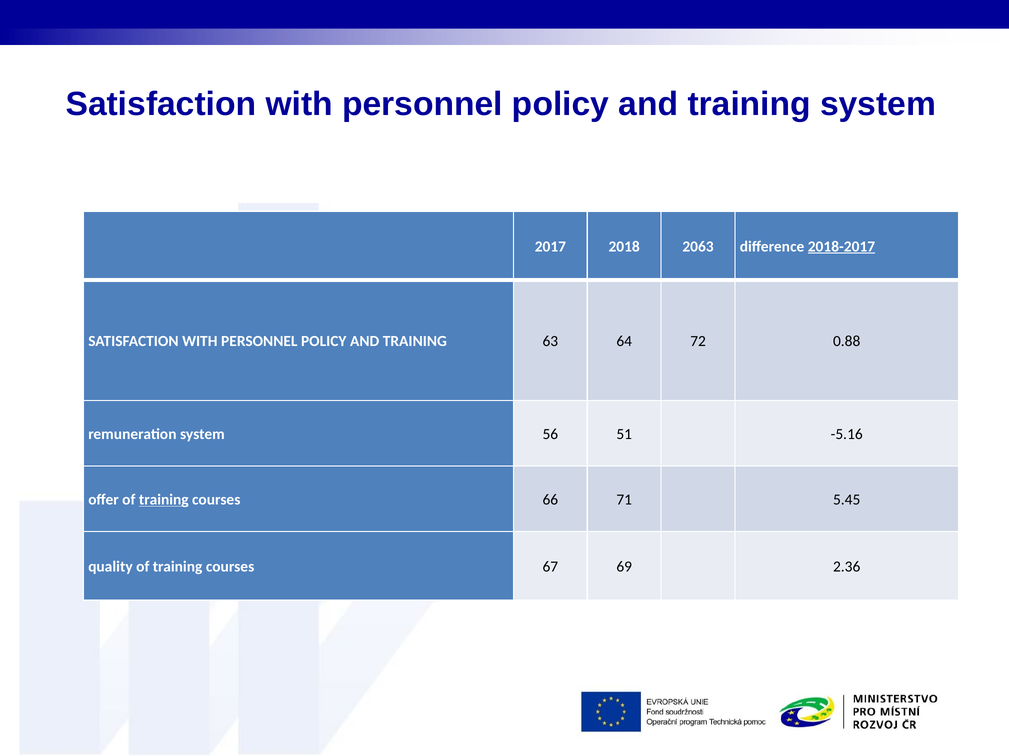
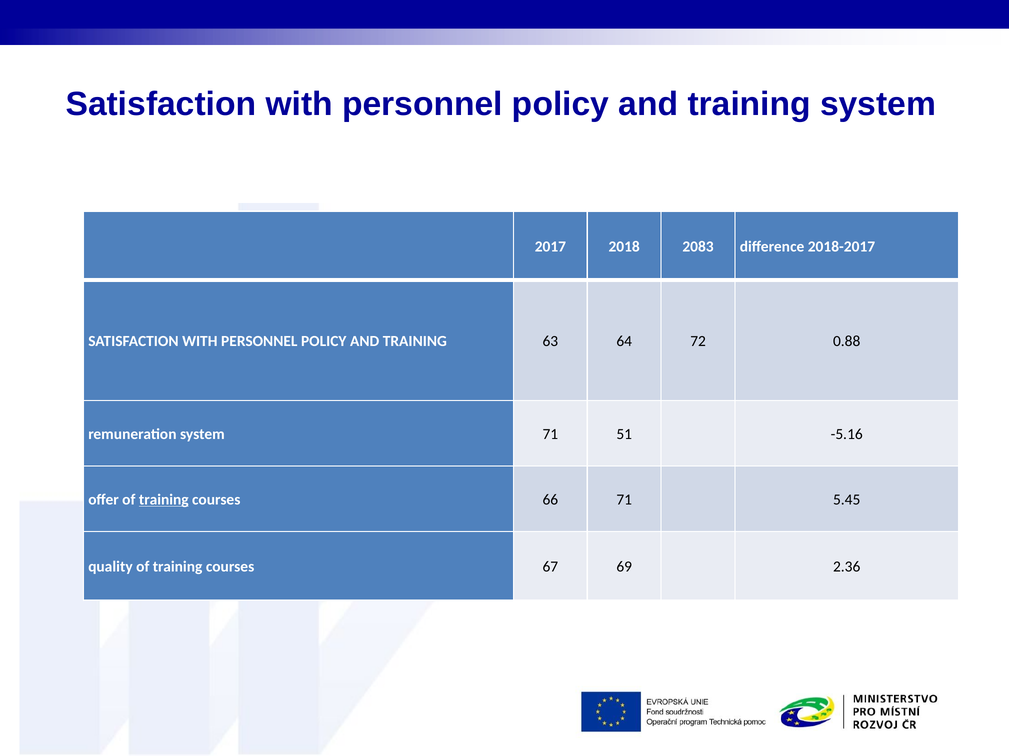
2063: 2063 -> 2083
2018-2017 underline: present -> none
system 56: 56 -> 71
